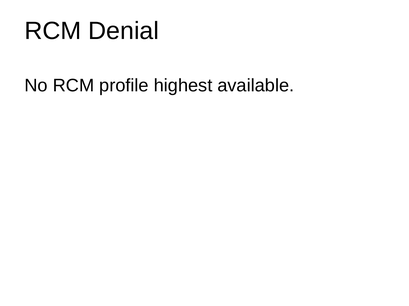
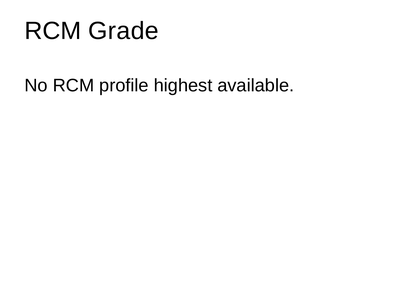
Denial: Denial -> Grade
